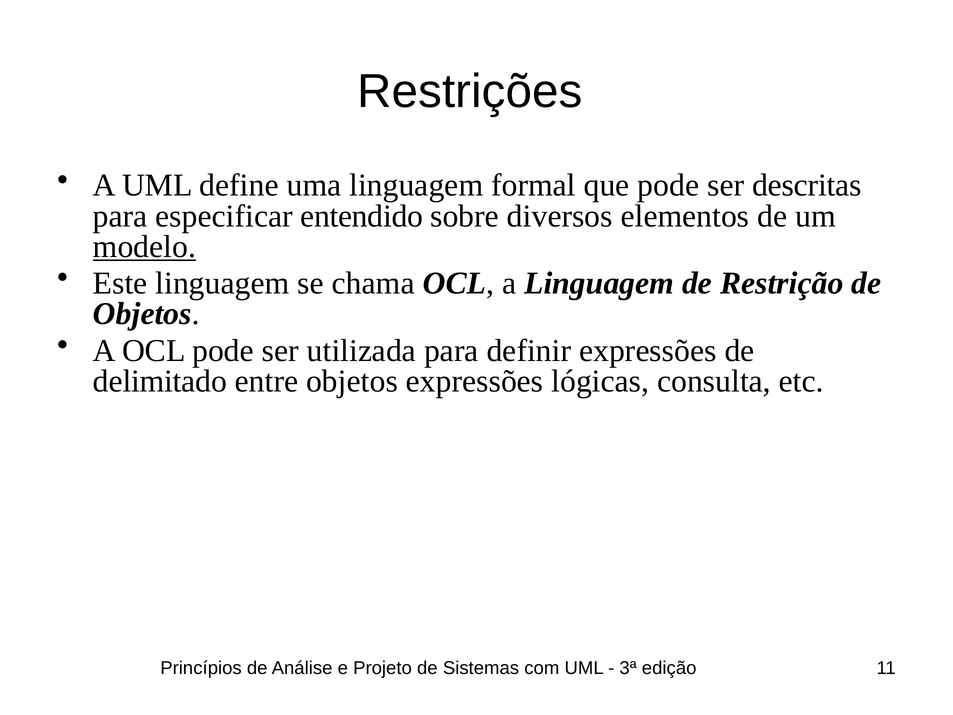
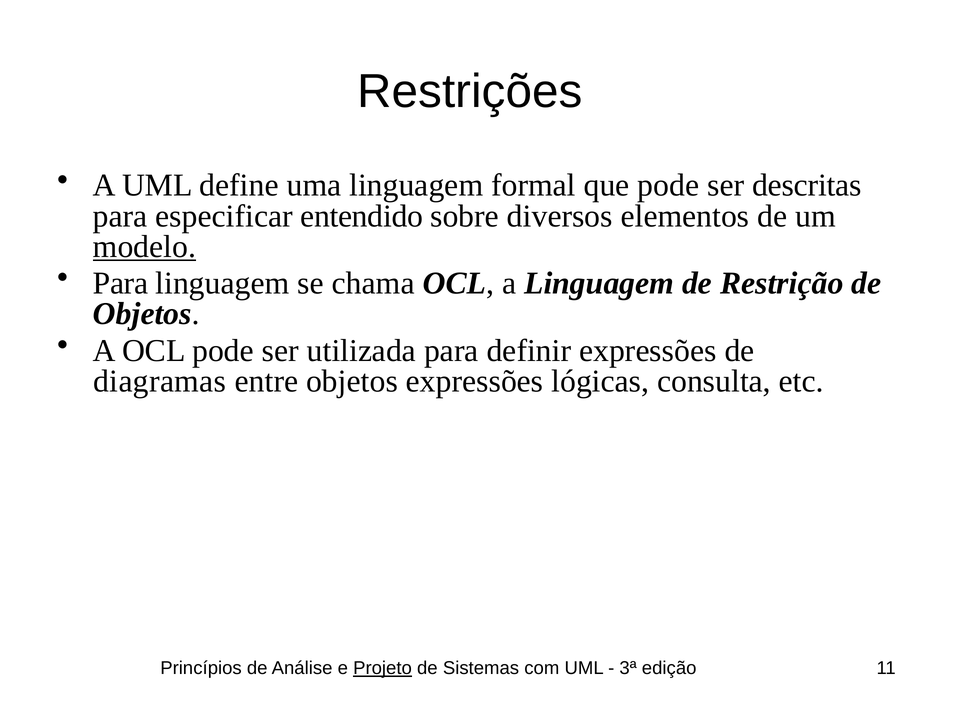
Este at (120, 283): Este -> Para
delimitado: delimitado -> diagramas
Projeto underline: none -> present
